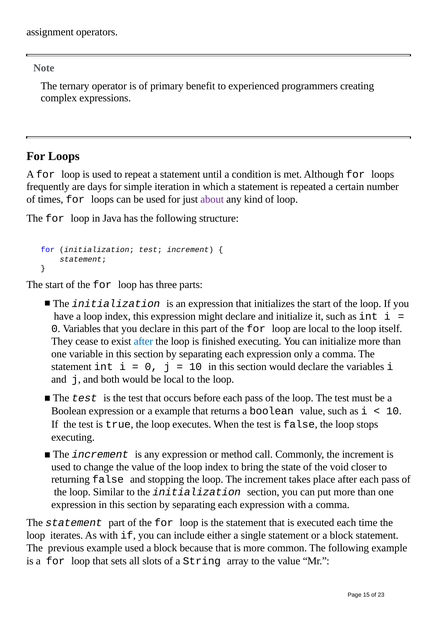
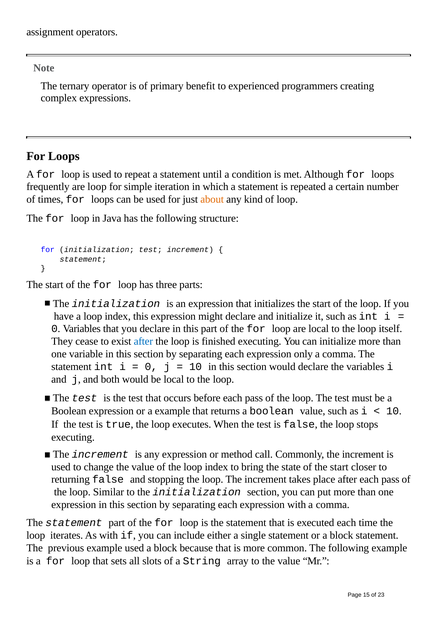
are days: days -> loop
about colour: purple -> orange
of the void: void -> start
